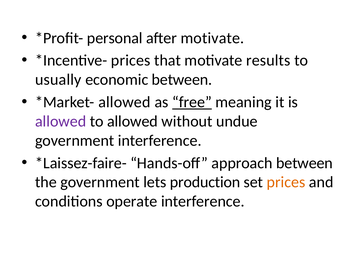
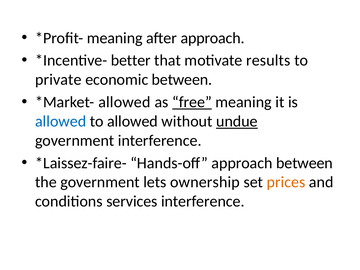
personal at (115, 38): personal -> meaning
after motivate: motivate -> approach
prices at (131, 60): prices -> better
usually: usually -> private
allowed at (61, 121) colour: purple -> blue
undue underline: none -> present
production: production -> ownership
operate: operate -> services
